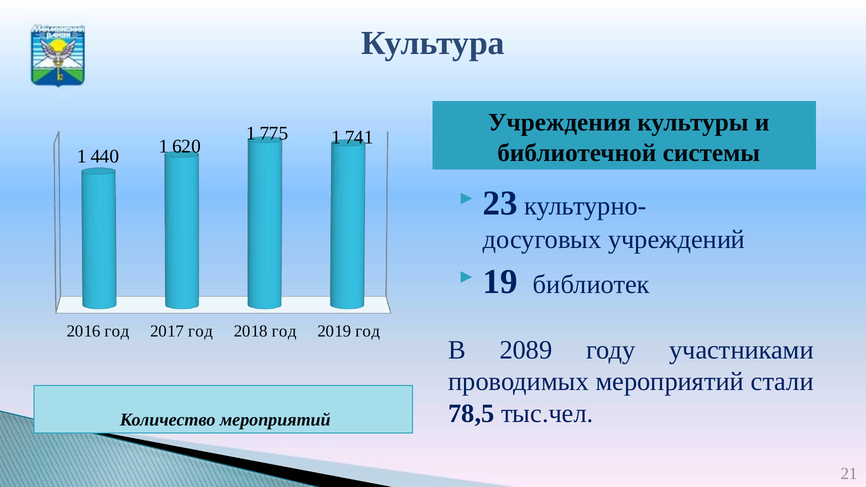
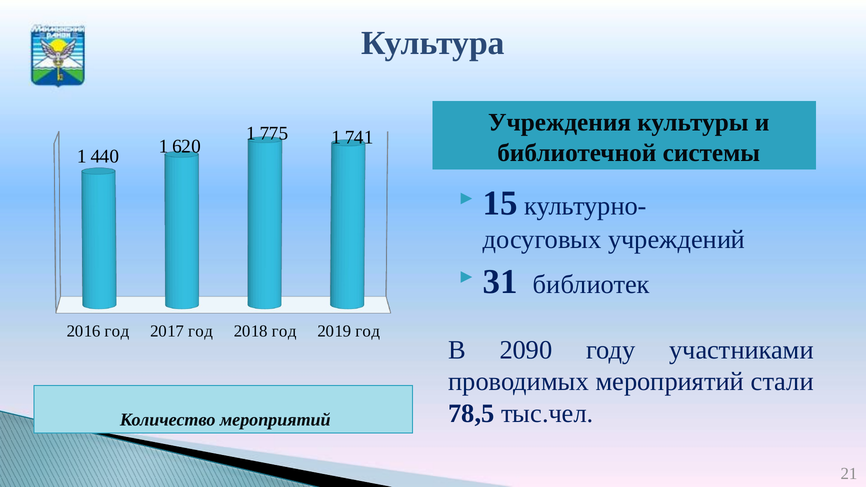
23: 23 -> 15
19: 19 -> 31
2089: 2089 -> 2090
